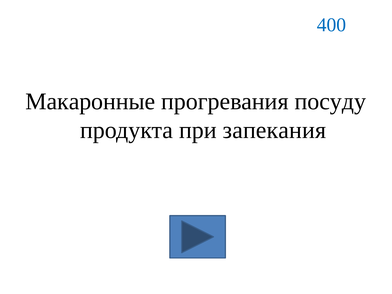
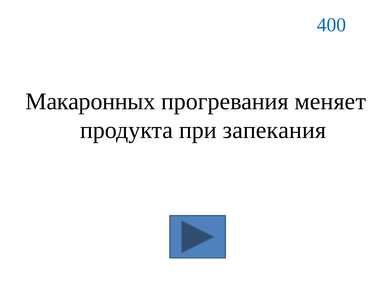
Макаронные: Макаронные -> Макаронных
посуду: посуду -> меняет
